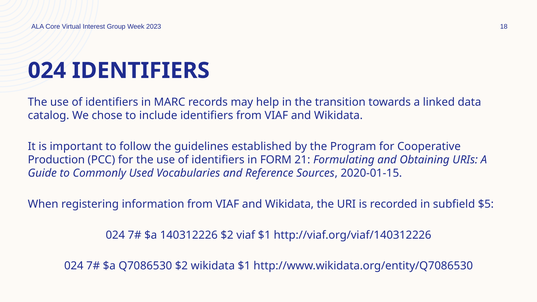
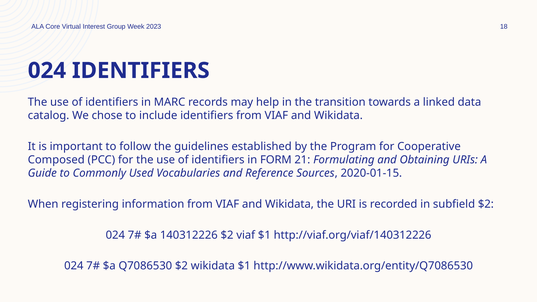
Production: Production -> Composed
subfield $5: $5 -> $2
